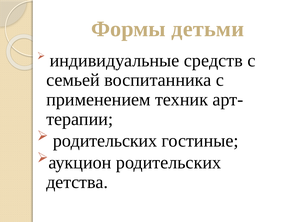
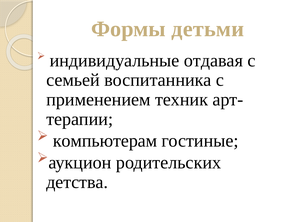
средств: средств -> отдавая
родительских at (105, 141): родительских -> компьютерам
